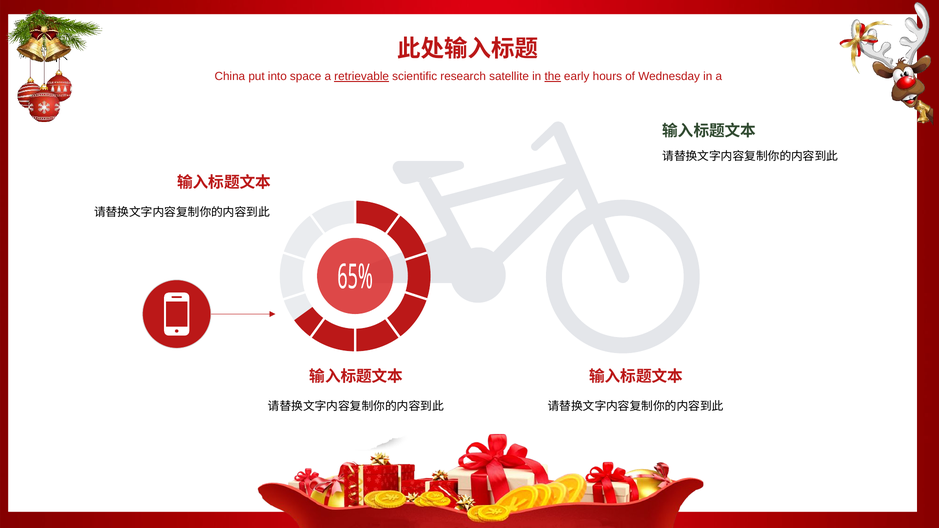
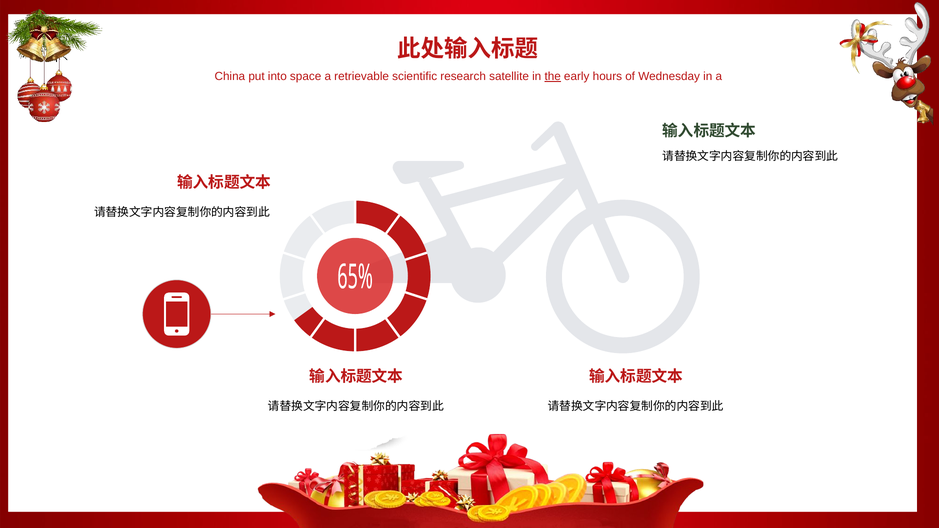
retrievable underline: present -> none
